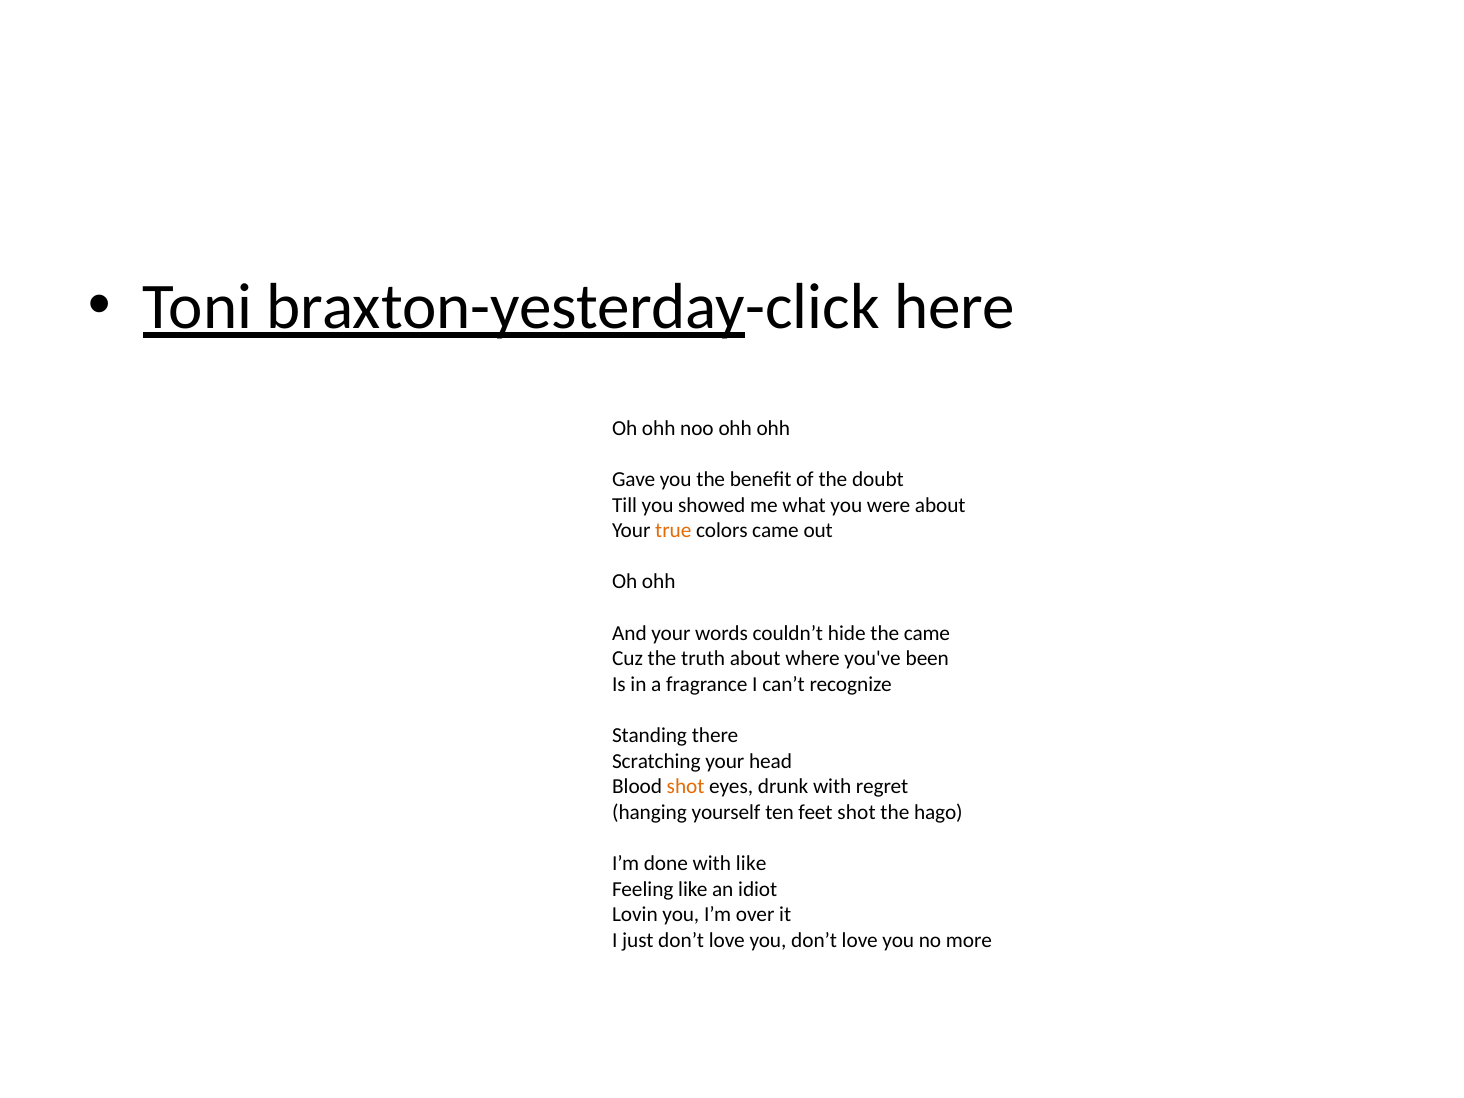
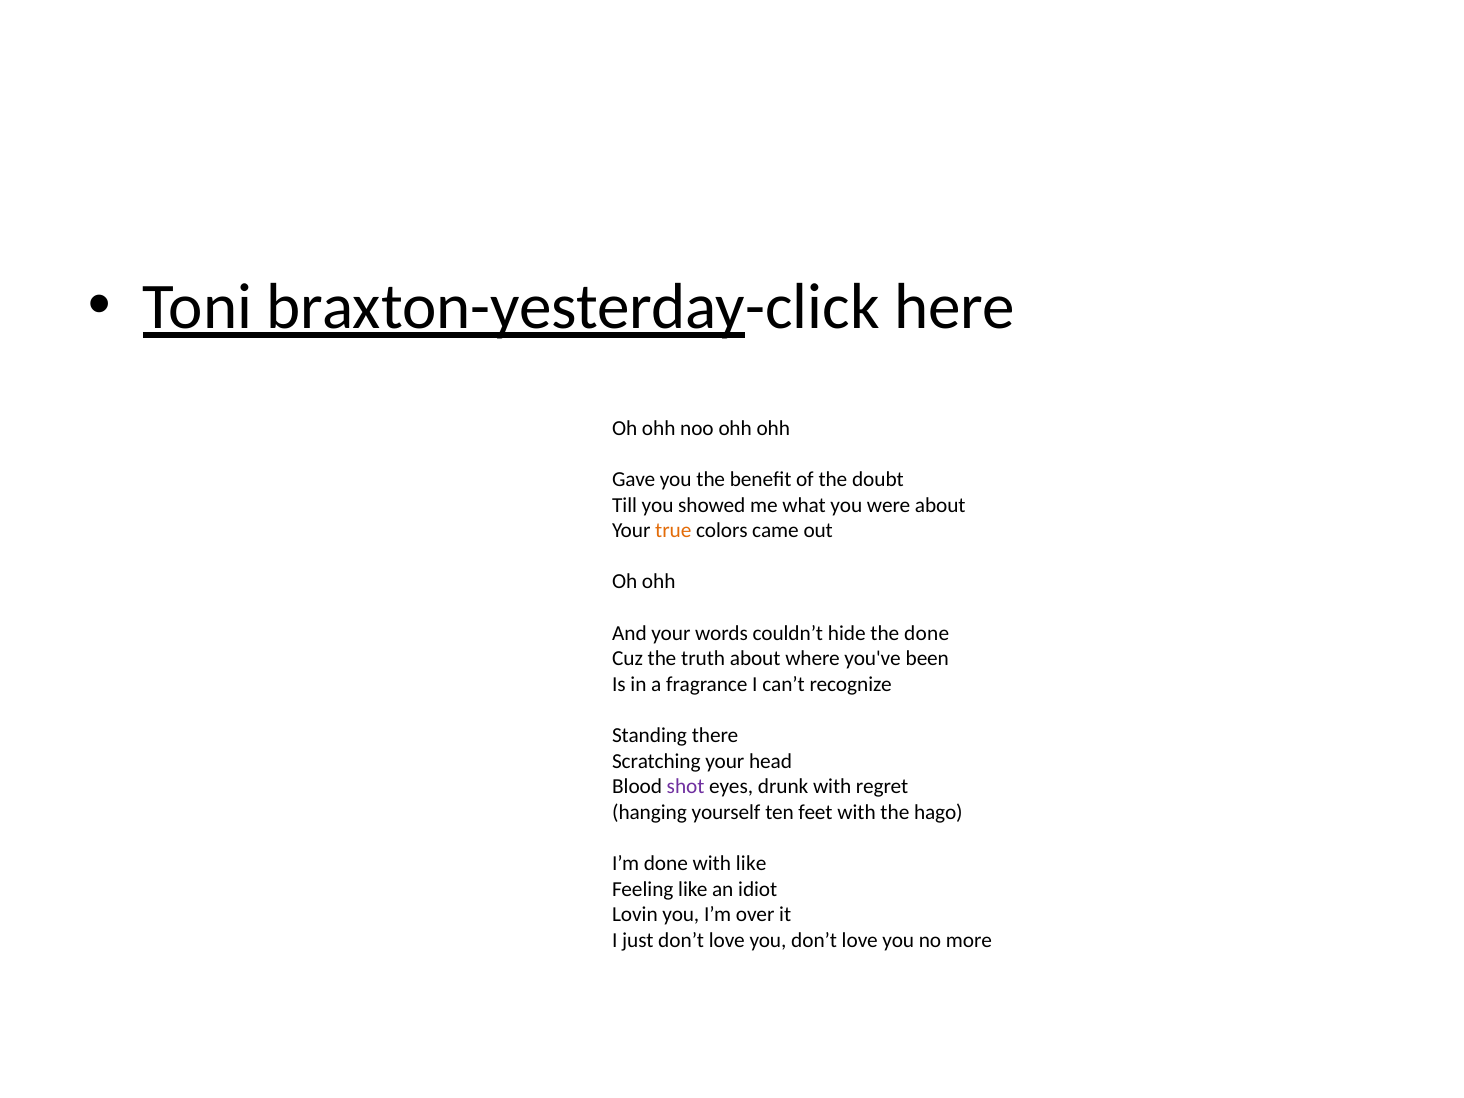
the came: came -> done
shot at (686, 787) colour: orange -> purple
feet shot: shot -> with
